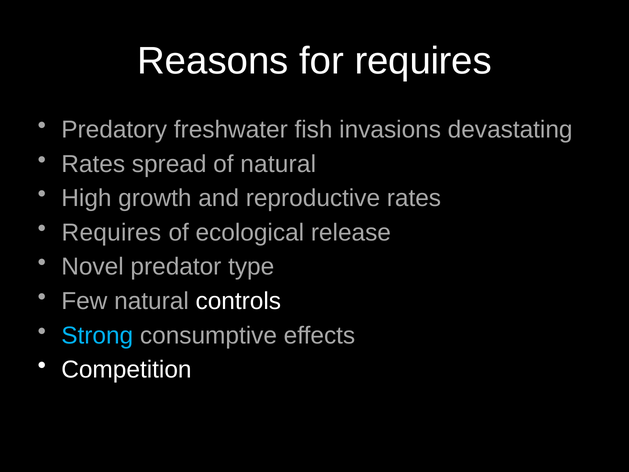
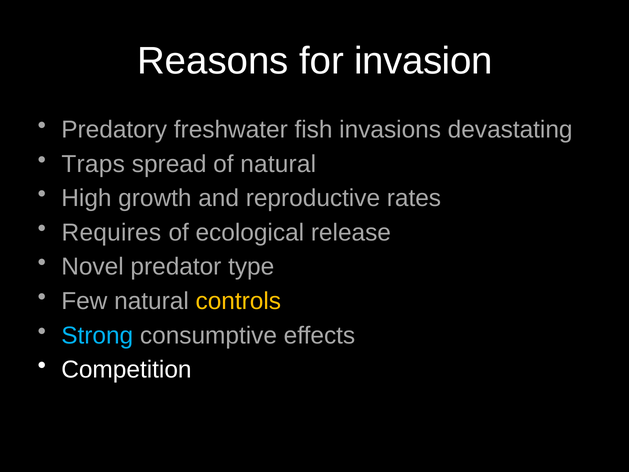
for requires: requires -> invasion
Rates at (93, 164): Rates -> Traps
controls colour: white -> yellow
